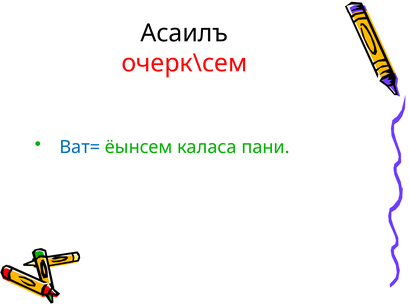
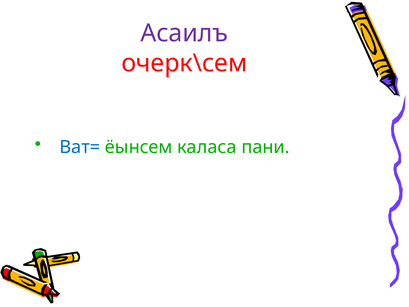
Асаилъ colour: black -> purple
